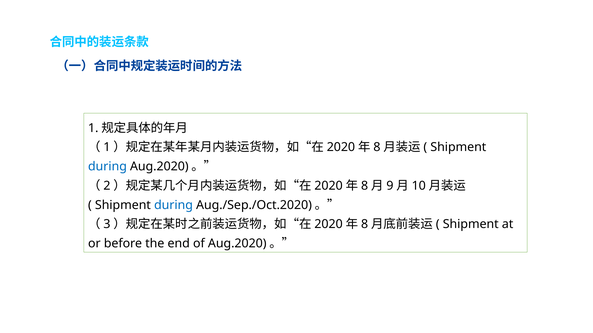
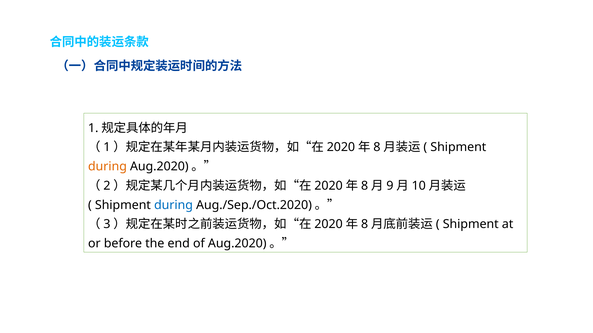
during at (107, 167) colour: blue -> orange
